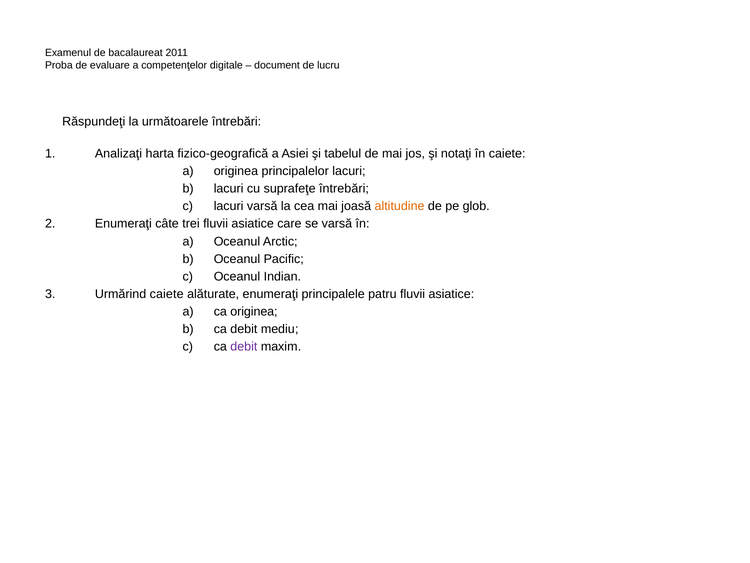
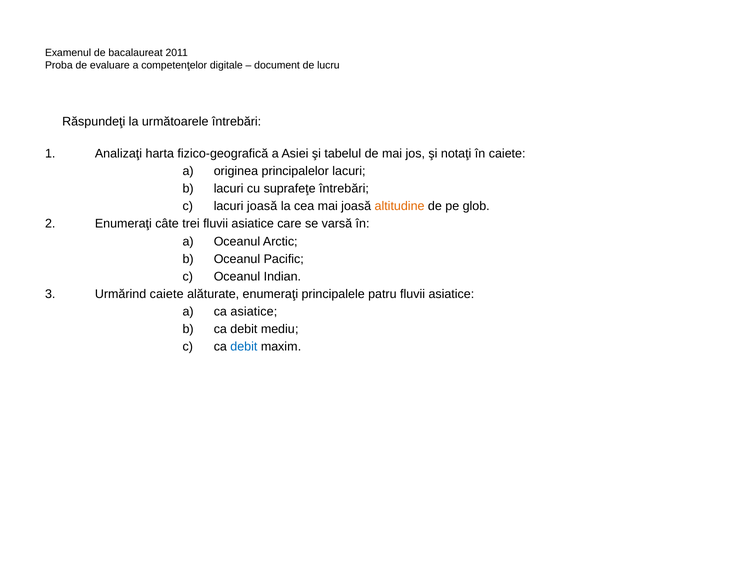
lacuri varsă: varsă -> joasă
ca originea: originea -> asiatice
debit at (244, 346) colour: purple -> blue
